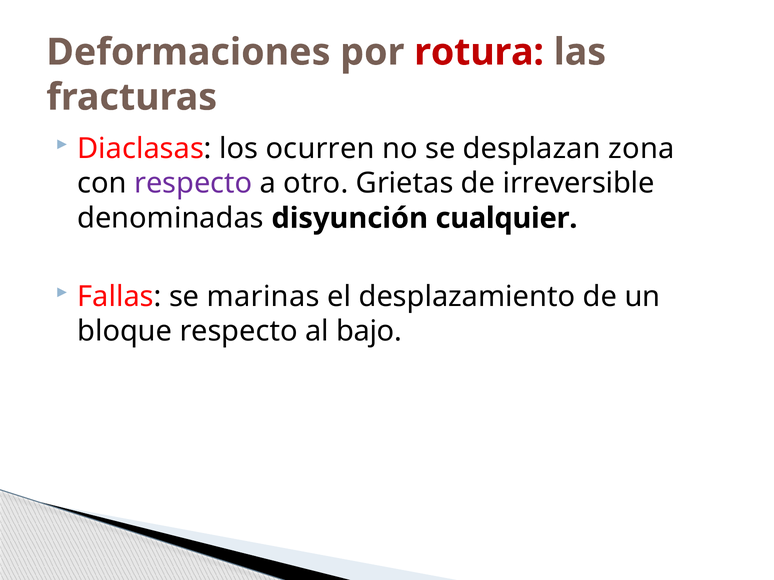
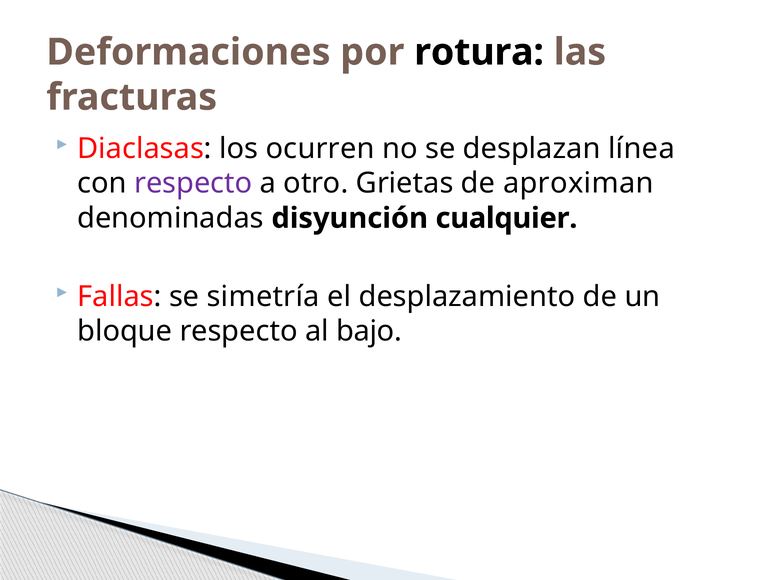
rotura colour: red -> black
zona: zona -> línea
irreversible: irreversible -> aproximan
marinas: marinas -> simetría
